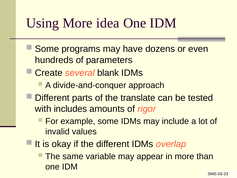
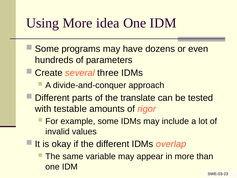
blank: blank -> three
includes: includes -> testable
